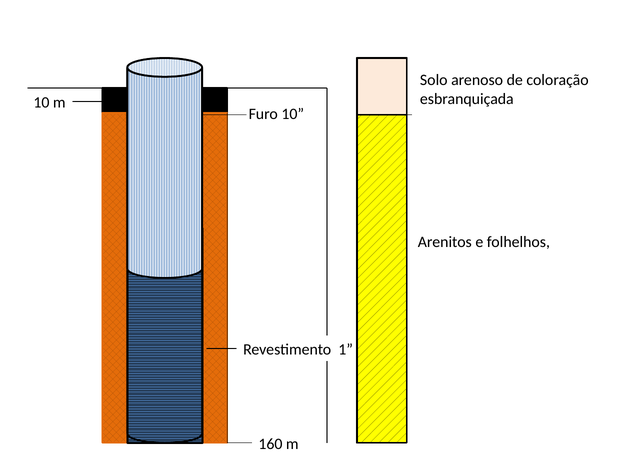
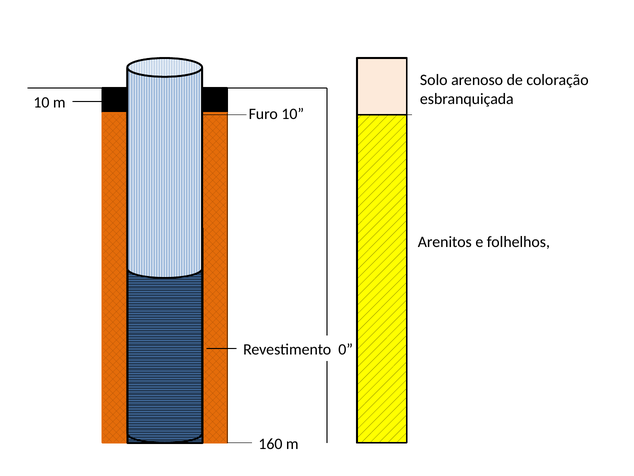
1: 1 -> 0
